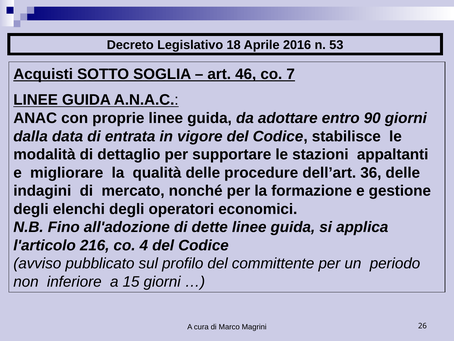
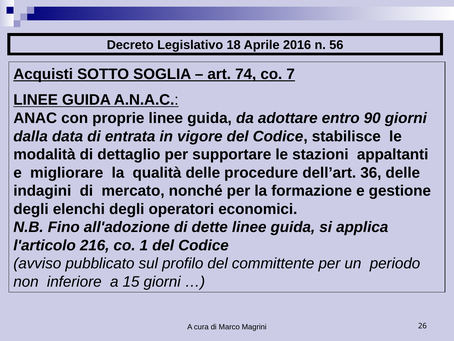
53: 53 -> 56
46: 46 -> 74
4: 4 -> 1
